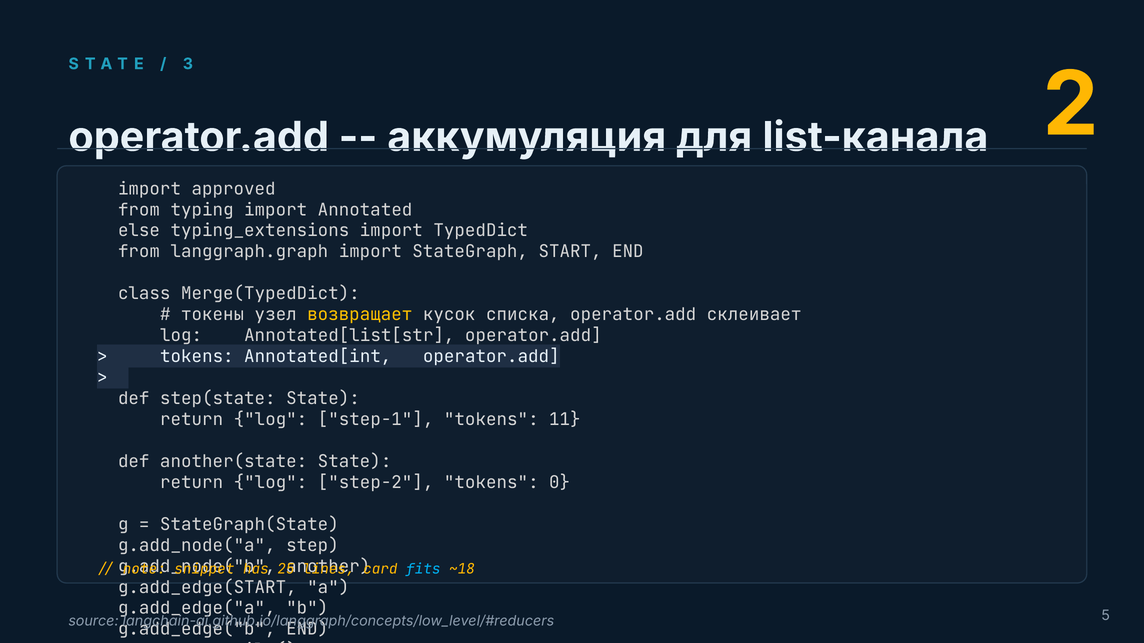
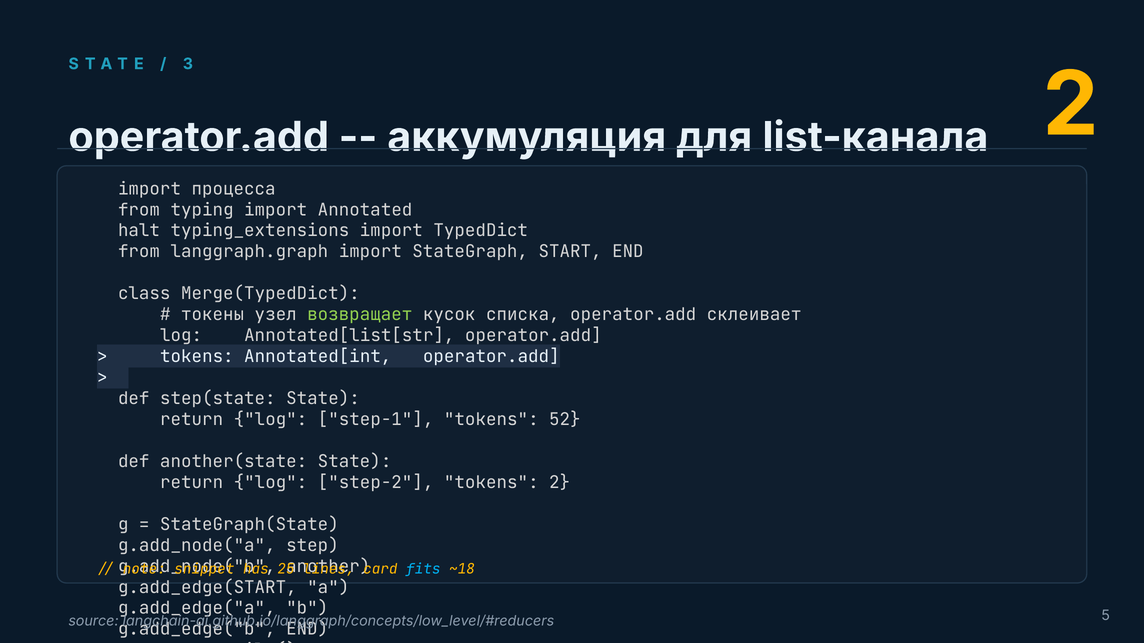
approved: approved -> процесса
else: else -> halt
возвращает colour: yellow -> light green
11: 11 -> 52
step-2 tokens 0: 0 -> 2
